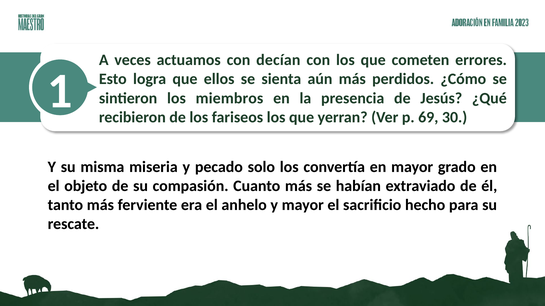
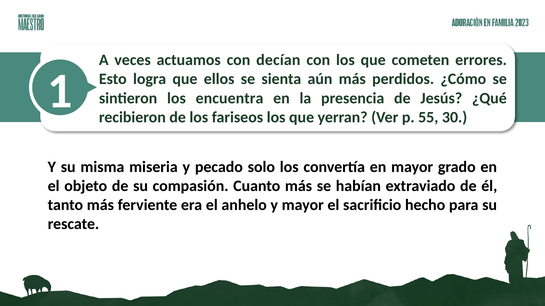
miembros: miembros -> encuentra
69: 69 -> 55
